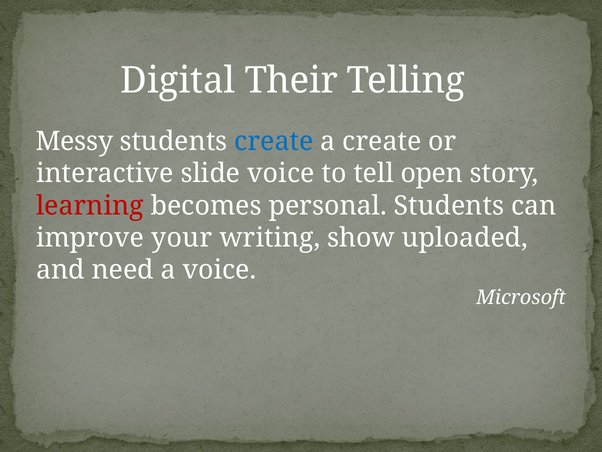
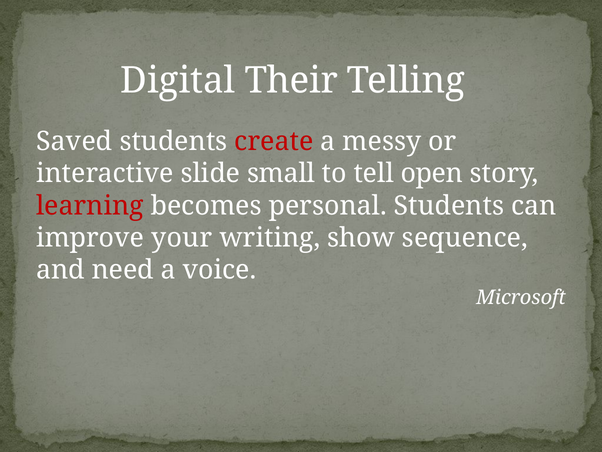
Messy: Messy -> Saved
create at (274, 141) colour: blue -> red
a create: create -> messy
slide voice: voice -> small
uploaded: uploaded -> sequence
